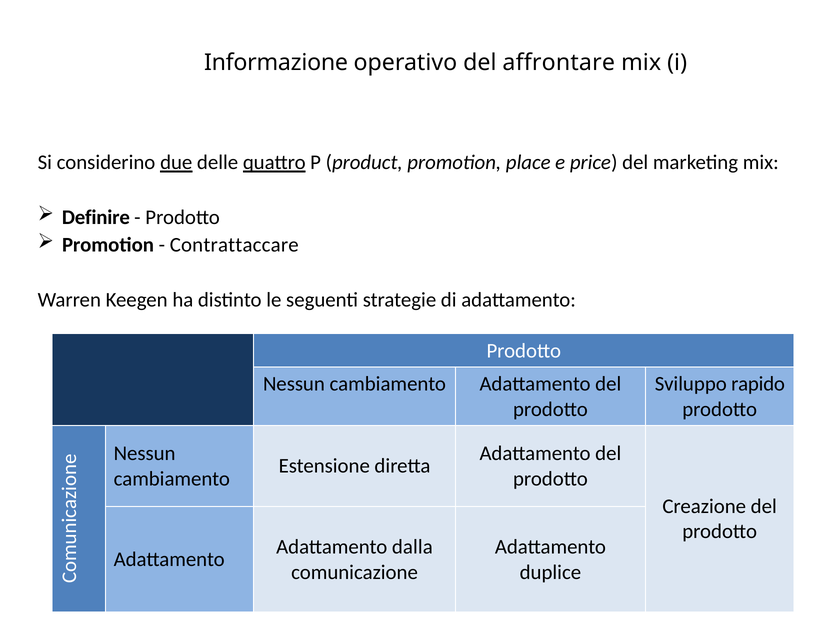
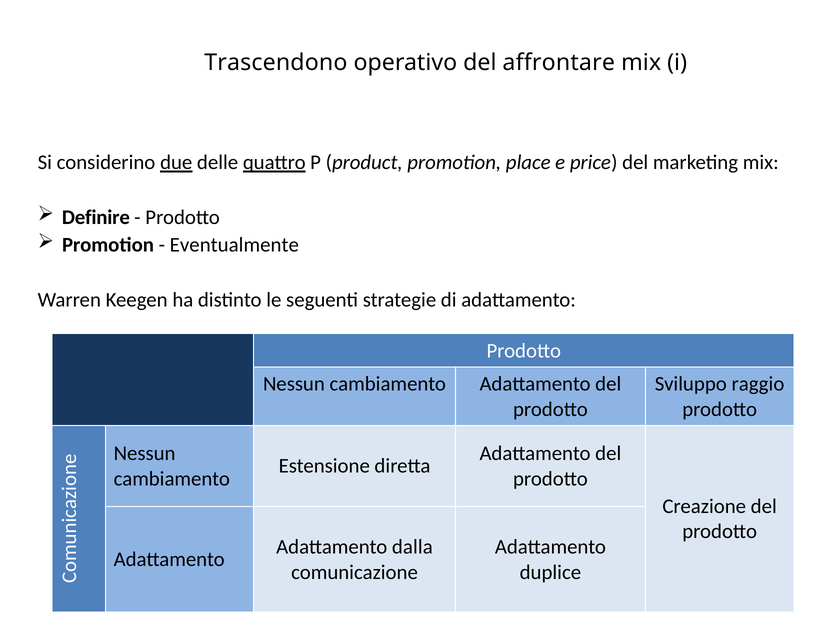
Informazione: Informazione -> Trascendono
Contrattaccare: Contrattaccare -> Eventualmente
rapido: rapido -> raggio
